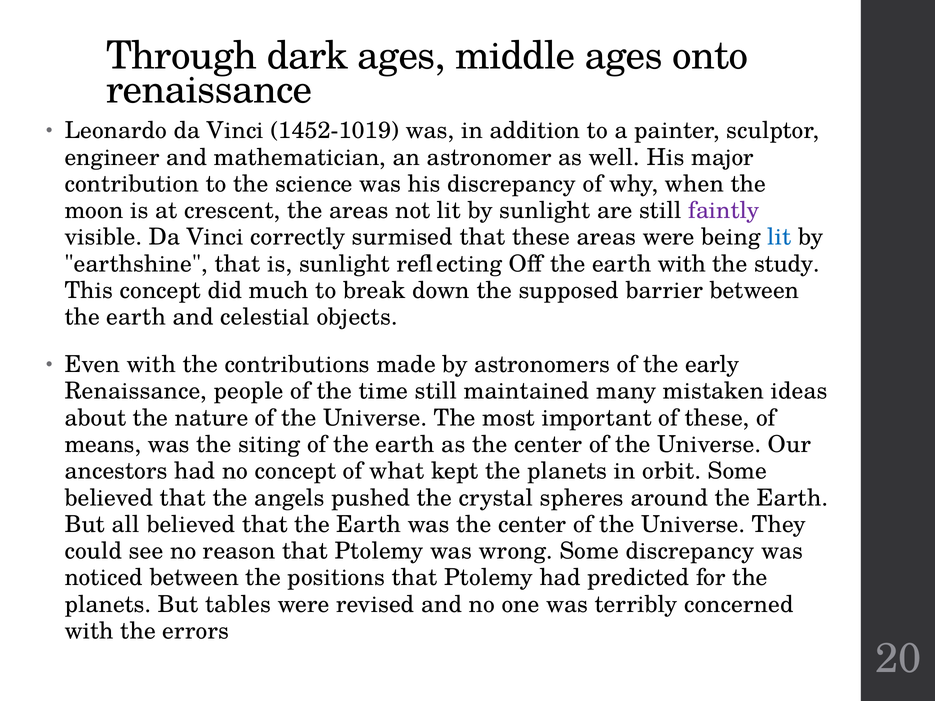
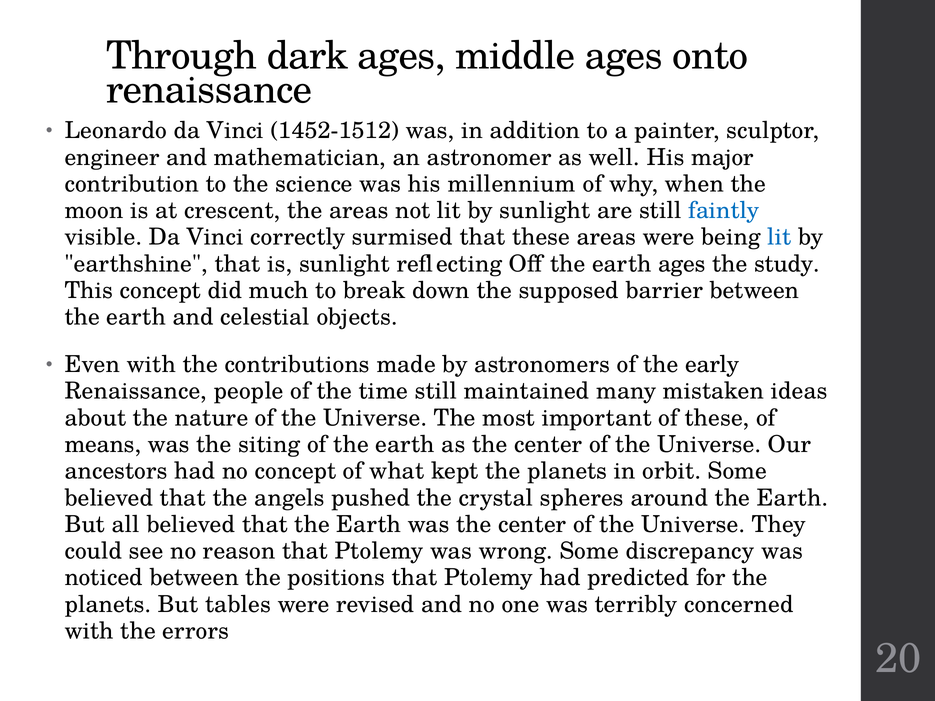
1452-1019: 1452-1019 -> 1452-1512
his discrepancy: discrepancy -> millennium
faintly colour: purple -> blue
earth with: with -> ages
